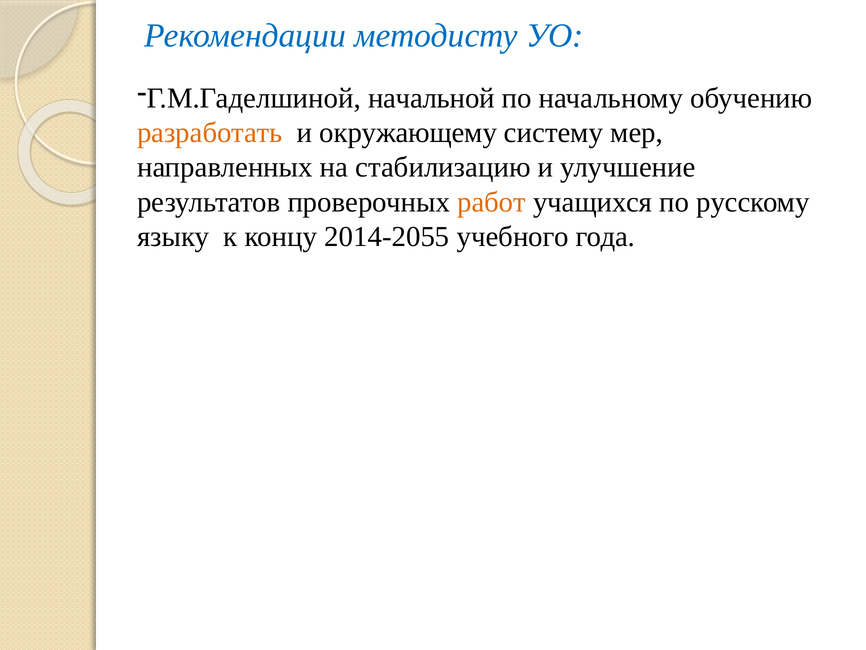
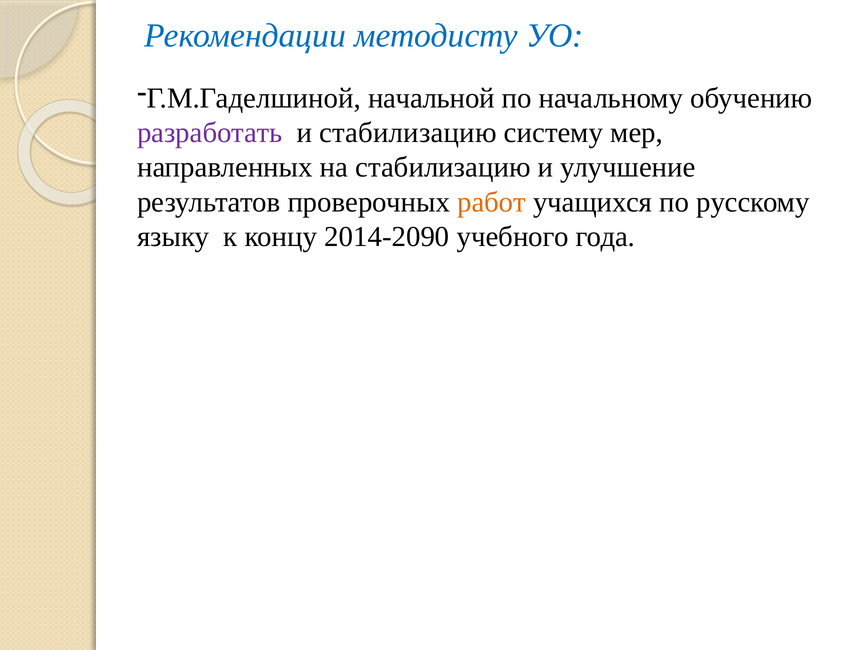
разработать colour: orange -> purple
и окружающему: окружающему -> стабилизацию
2014-2055: 2014-2055 -> 2014-2090
